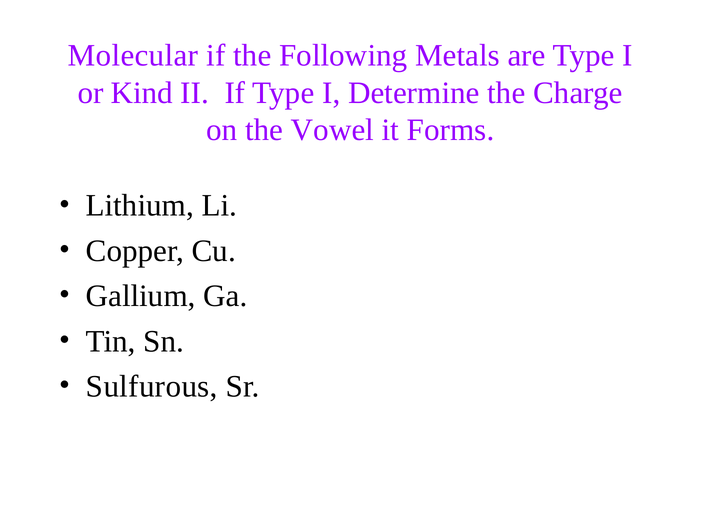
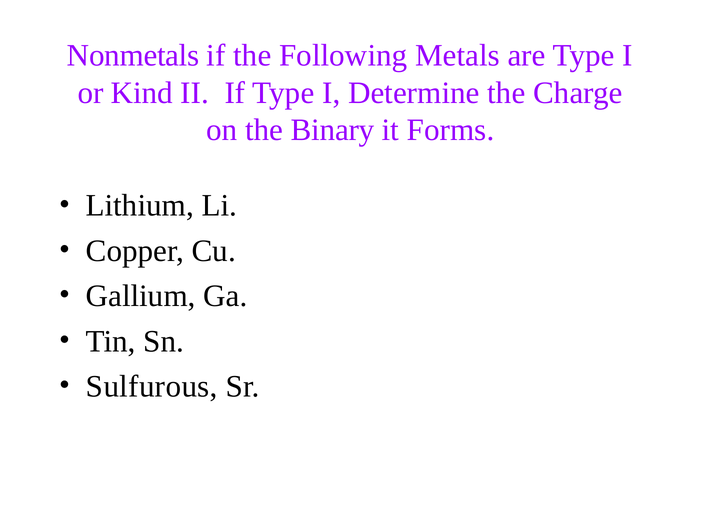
Molecular: Molecular -> Nonmetals
Vowel: Vowel -> Binary
